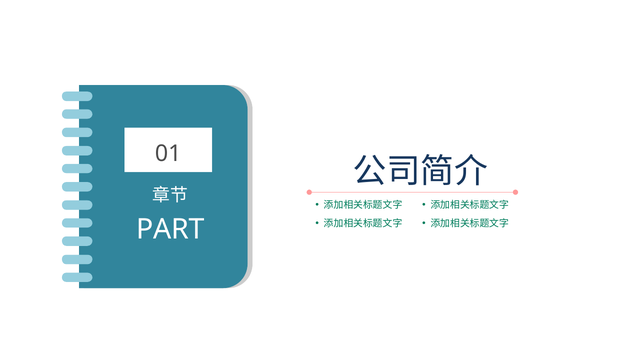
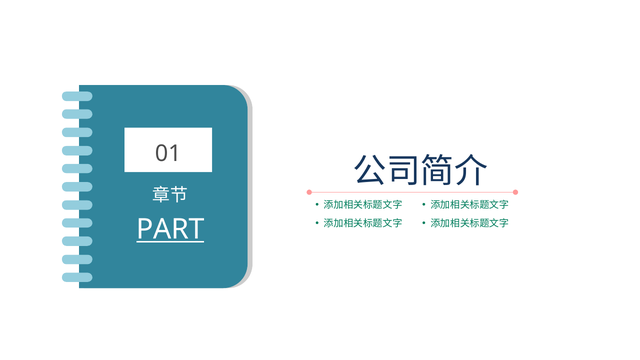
PART underline: none -> present
